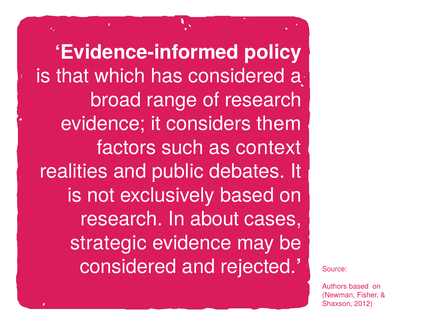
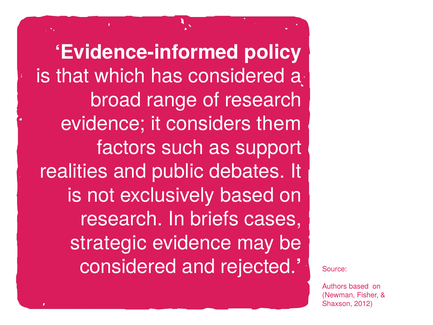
context: context -> support
about: about -> briefs
